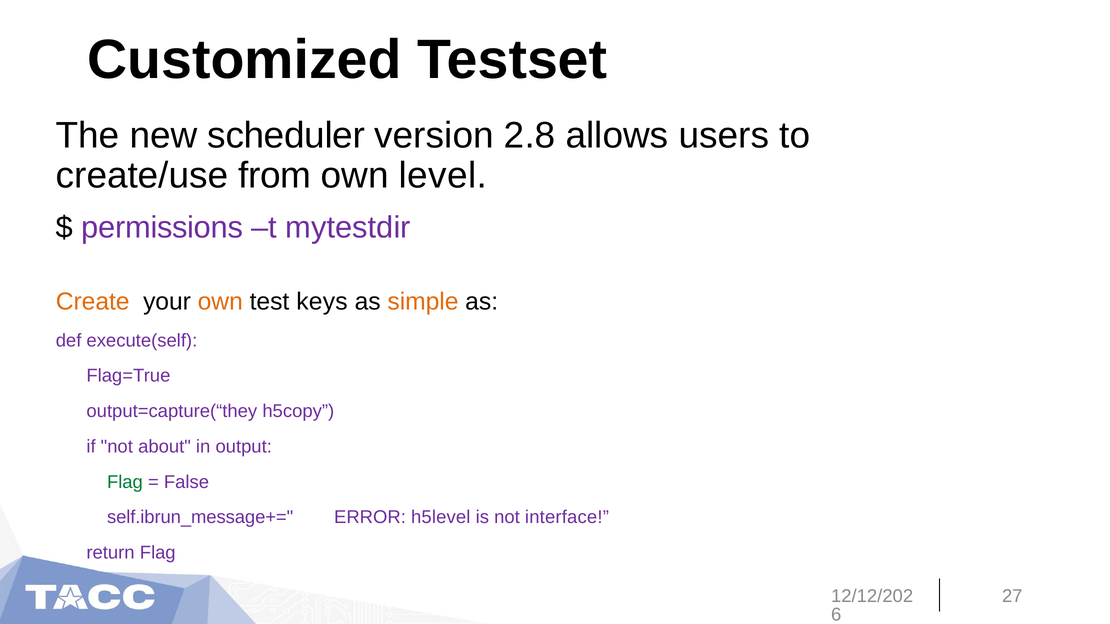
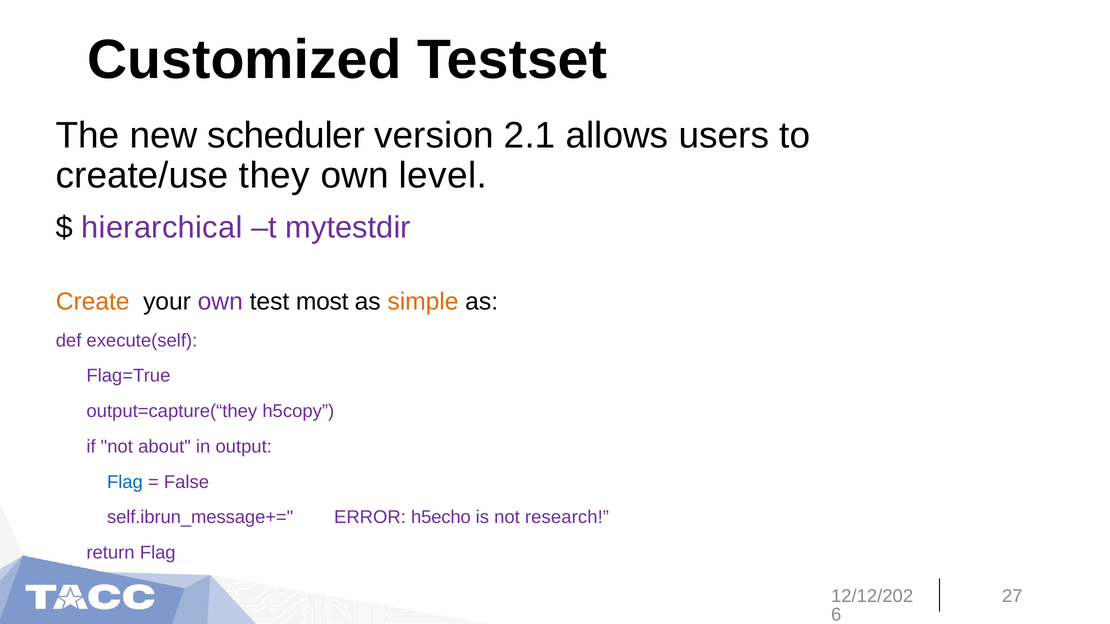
2.8: 2.8 -> 2.1
from: from -> they
permissions: permissions -> hierarchical
own at (220, 302) colour: orange -> purple
keys: keys -> most
Flag at (125, 482) colour: green -> blue
h5level: h5level -> h5echo
interface: interface -> research
